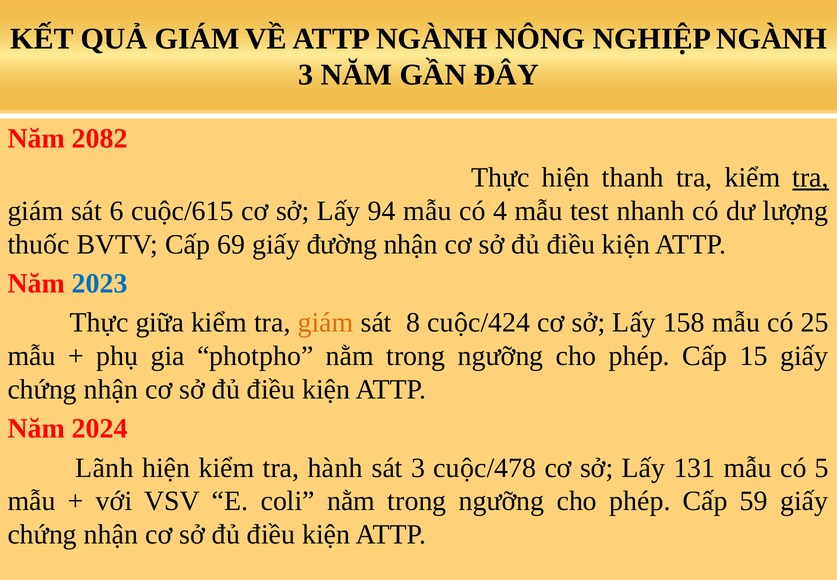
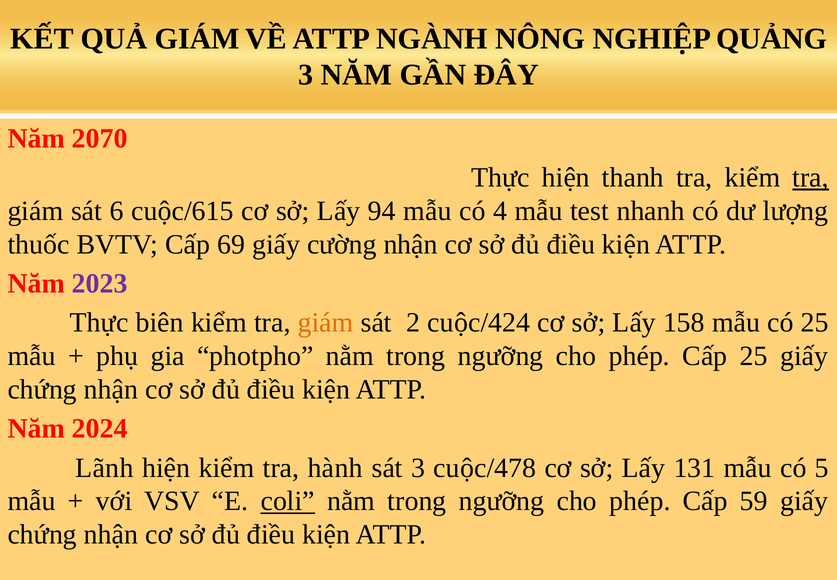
NGHIỆP NGÀNH: NGÀNH -> QUẢNG
2082: 2082 -> 2070
đường: đường -> cường
2023 colour: blue -> purple
giữa: giữa -> biên
8: 8 -> 2
Cấp 15: 15 -> 25
coli underline: none -> present
